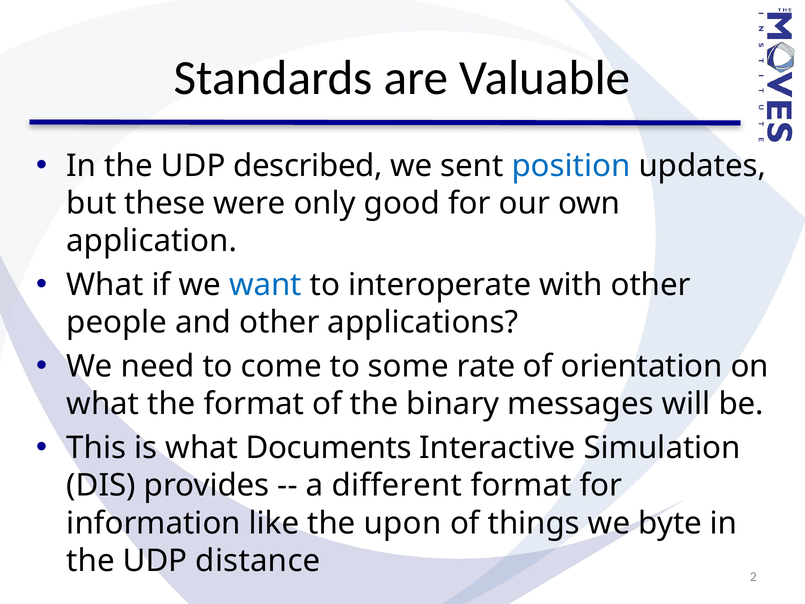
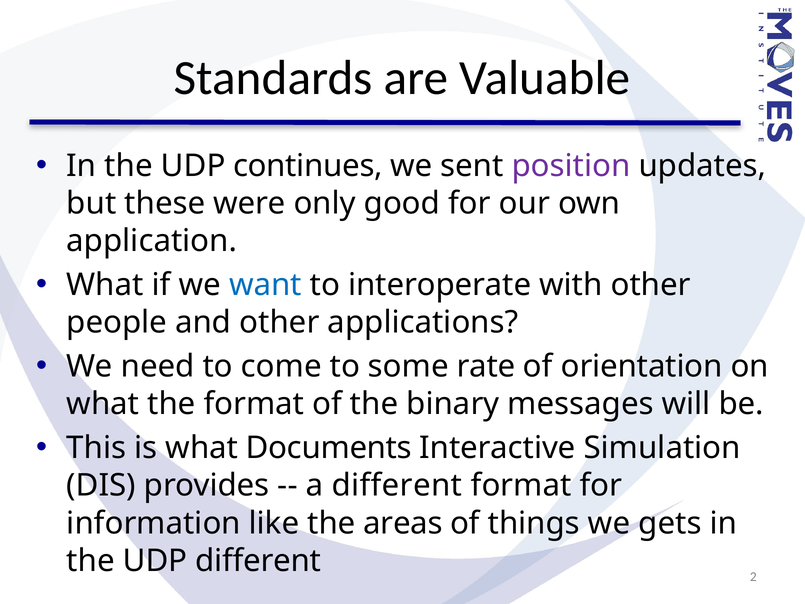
described: described -> continues
position colour: blue -> purple
upon: upon -> areas
byte: byte -> gets
UDP distance: distance -> different
